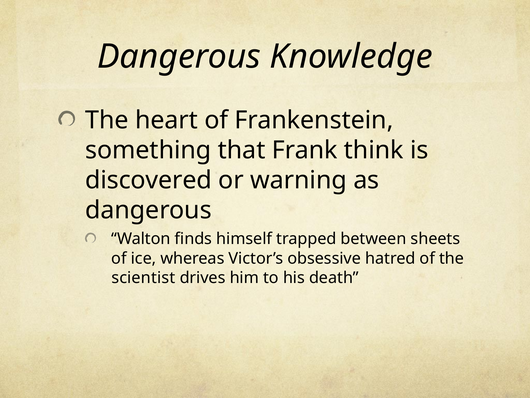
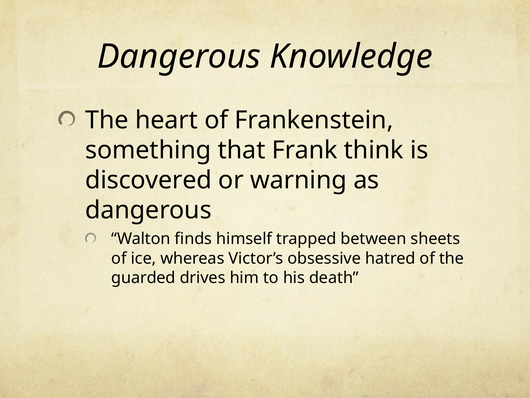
scientist: scientist -> guarded
